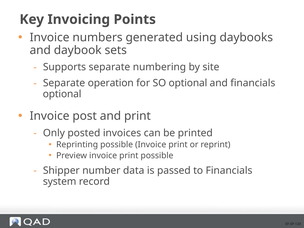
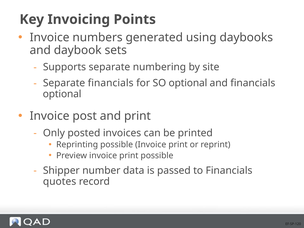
Separate operation: operation -> financials
system: system -> quotes
